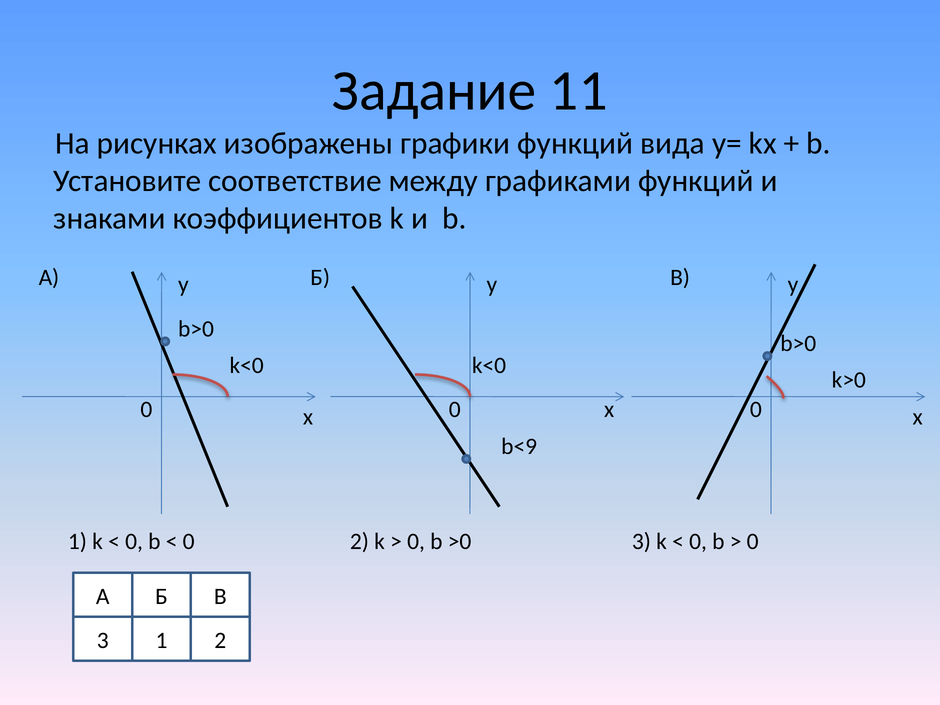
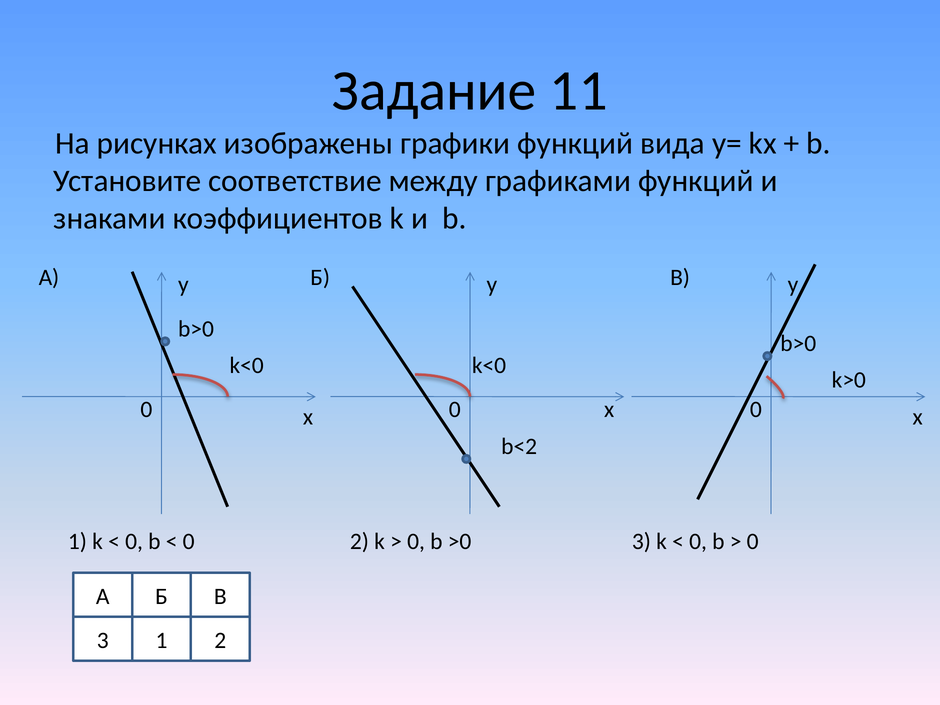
b<9: b<9 -> b<2
